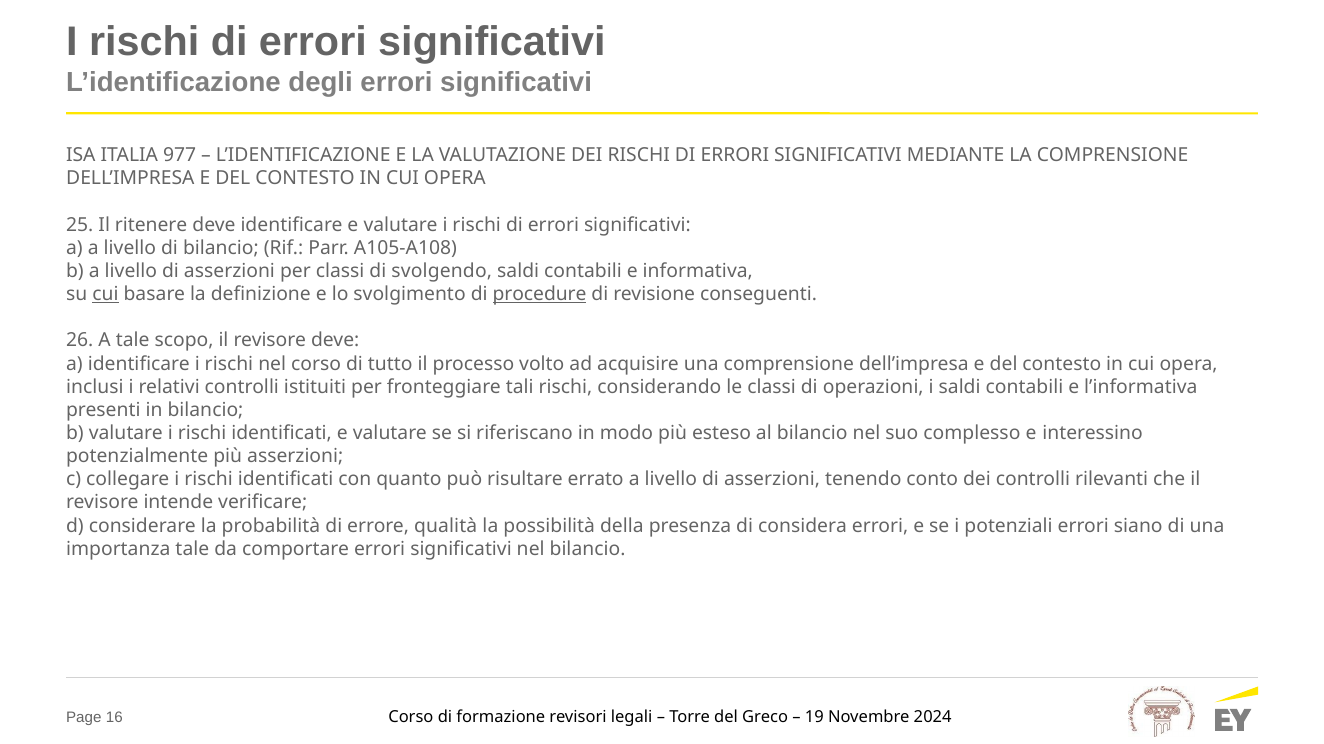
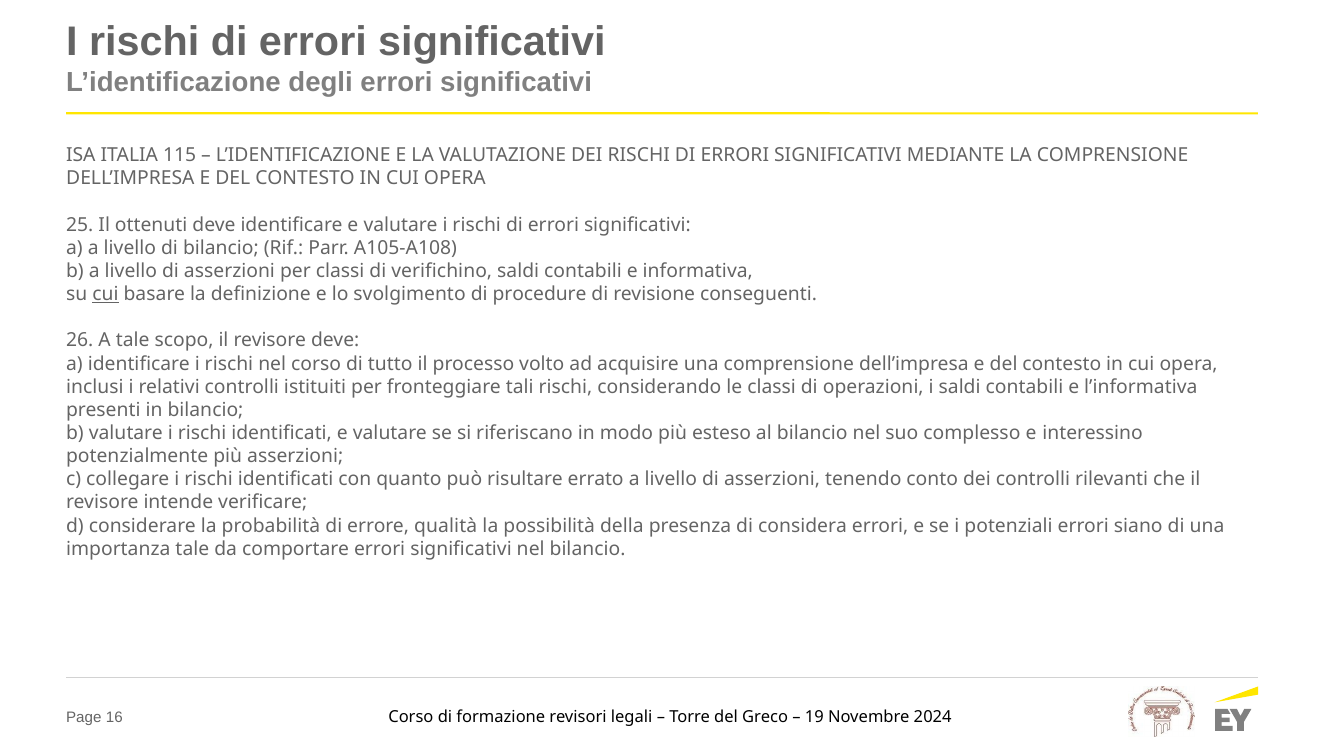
977: 977 -> 115
ritenere: ritenere -> ottenuti
svolgendo: svolgendo -> verifichino
procedure underline: present -> none
